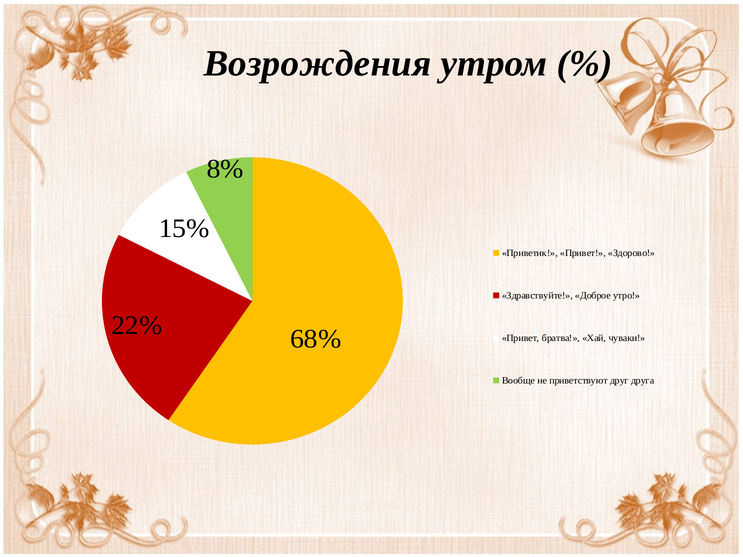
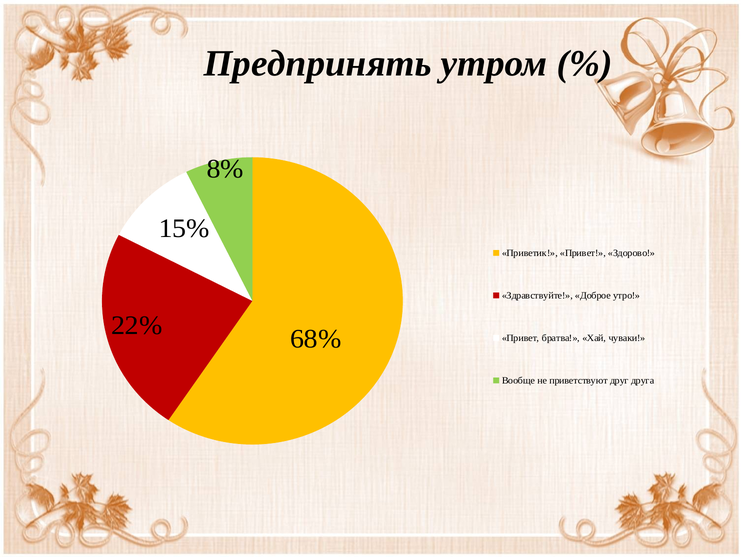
Возрождения: Возрождения -> Предпринять
